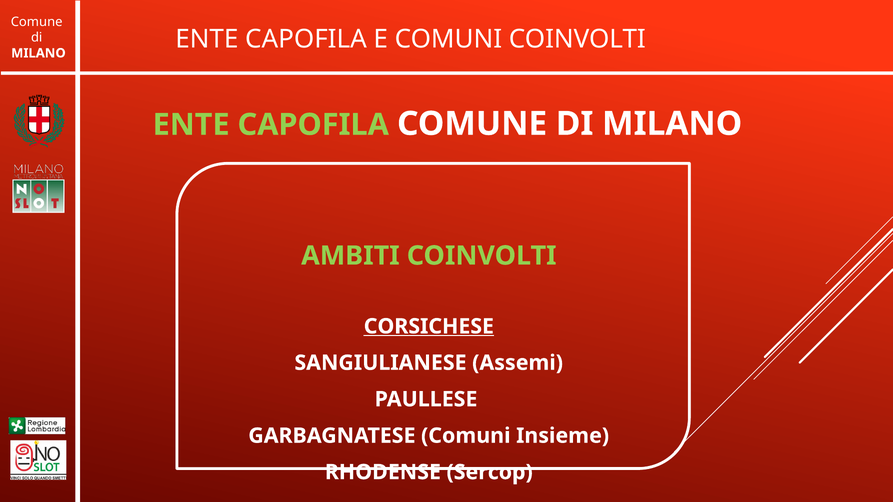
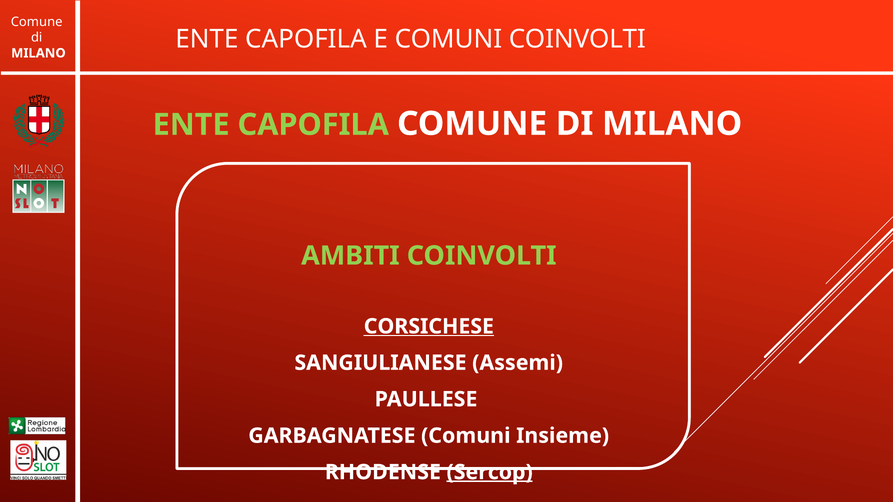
Sercop underline: none -> present
